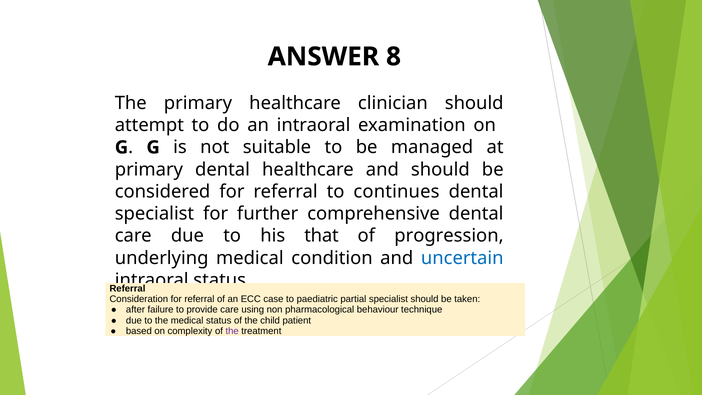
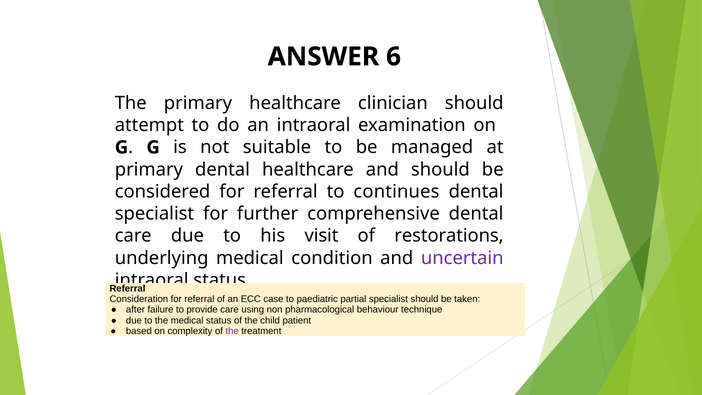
8: 8 -> 6
that: that -> visit
progression: progression -> restorations
uncertain colour: blue -> purple
